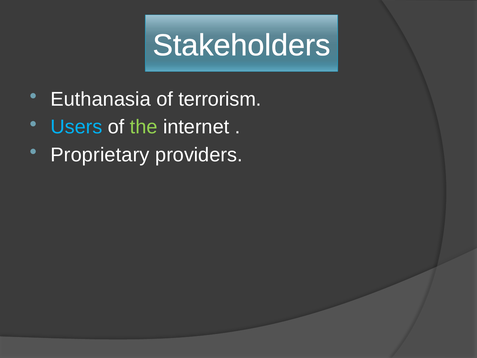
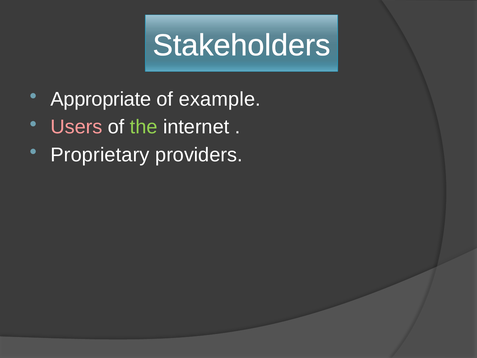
Euthanasia: Euthanasia -> Appropriate
terrorism: terrorism -> example
Users colour: light blue -> pink
